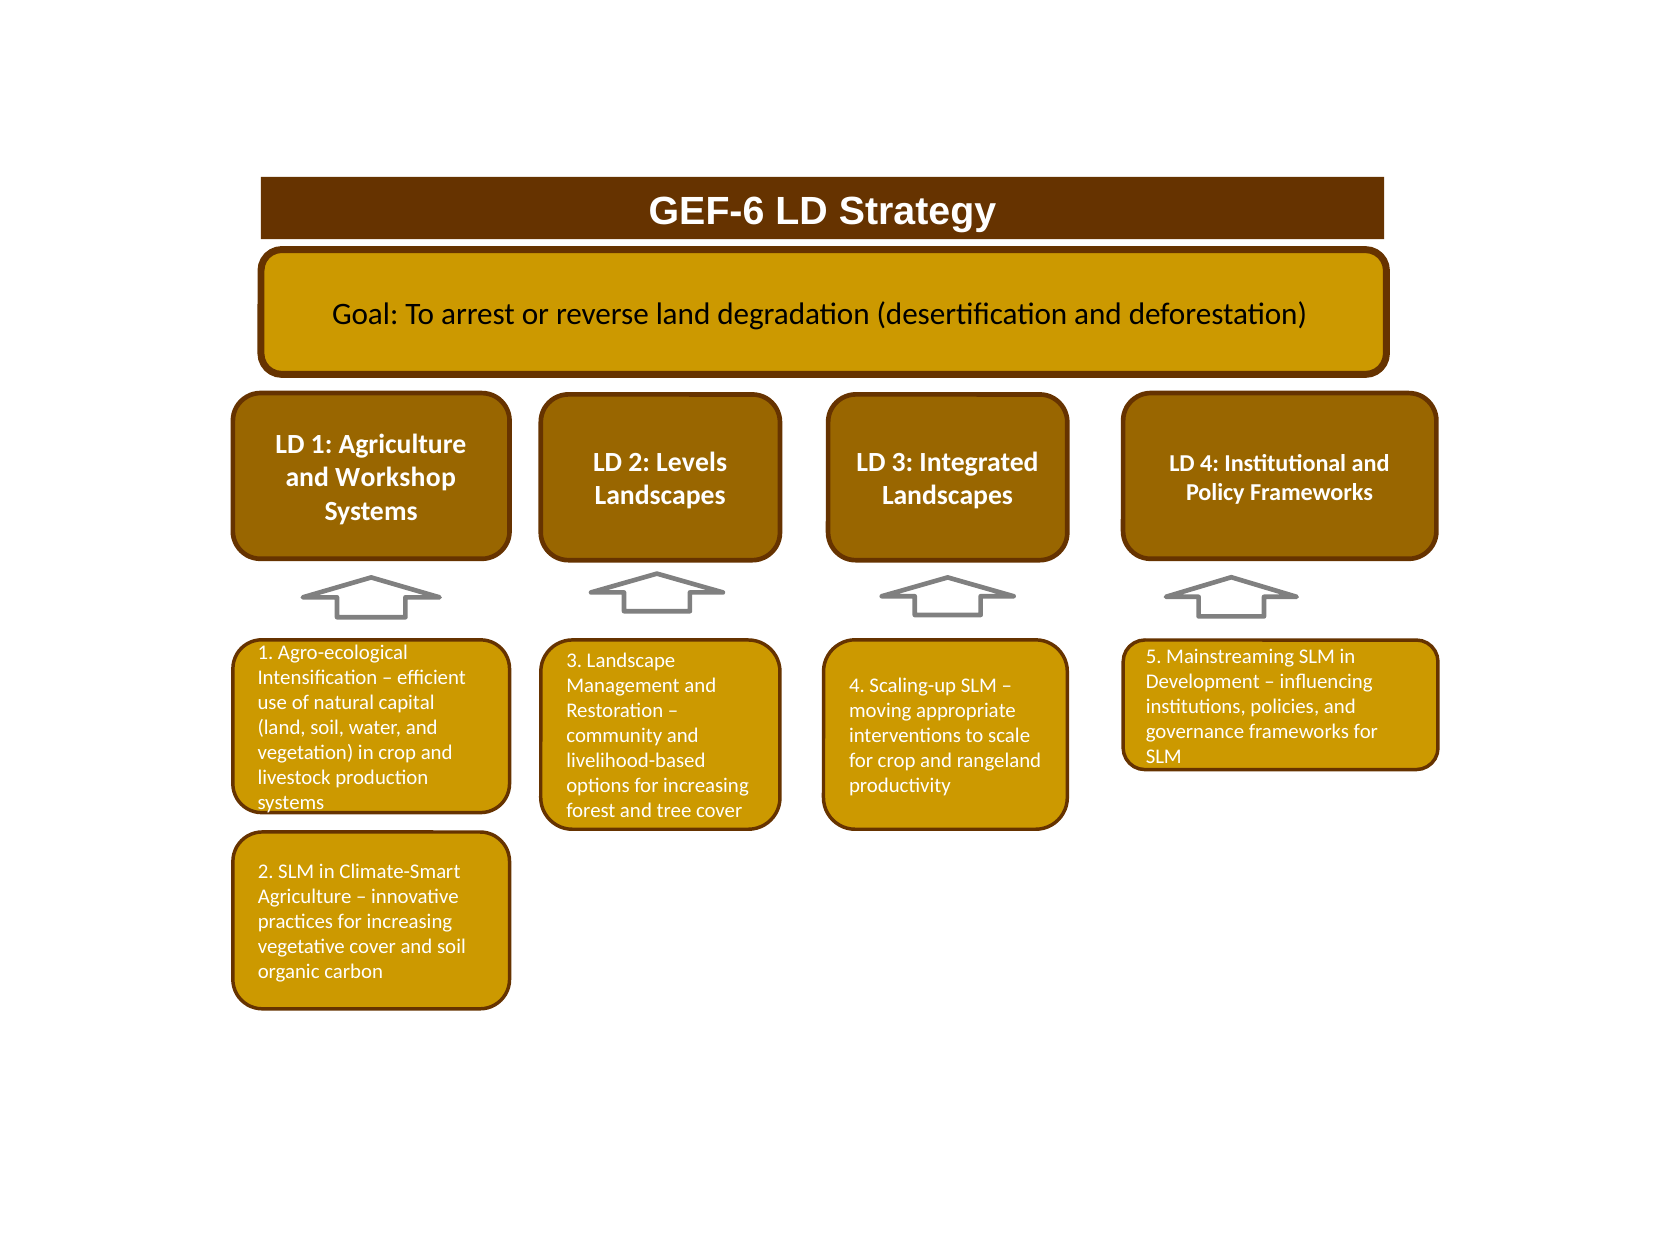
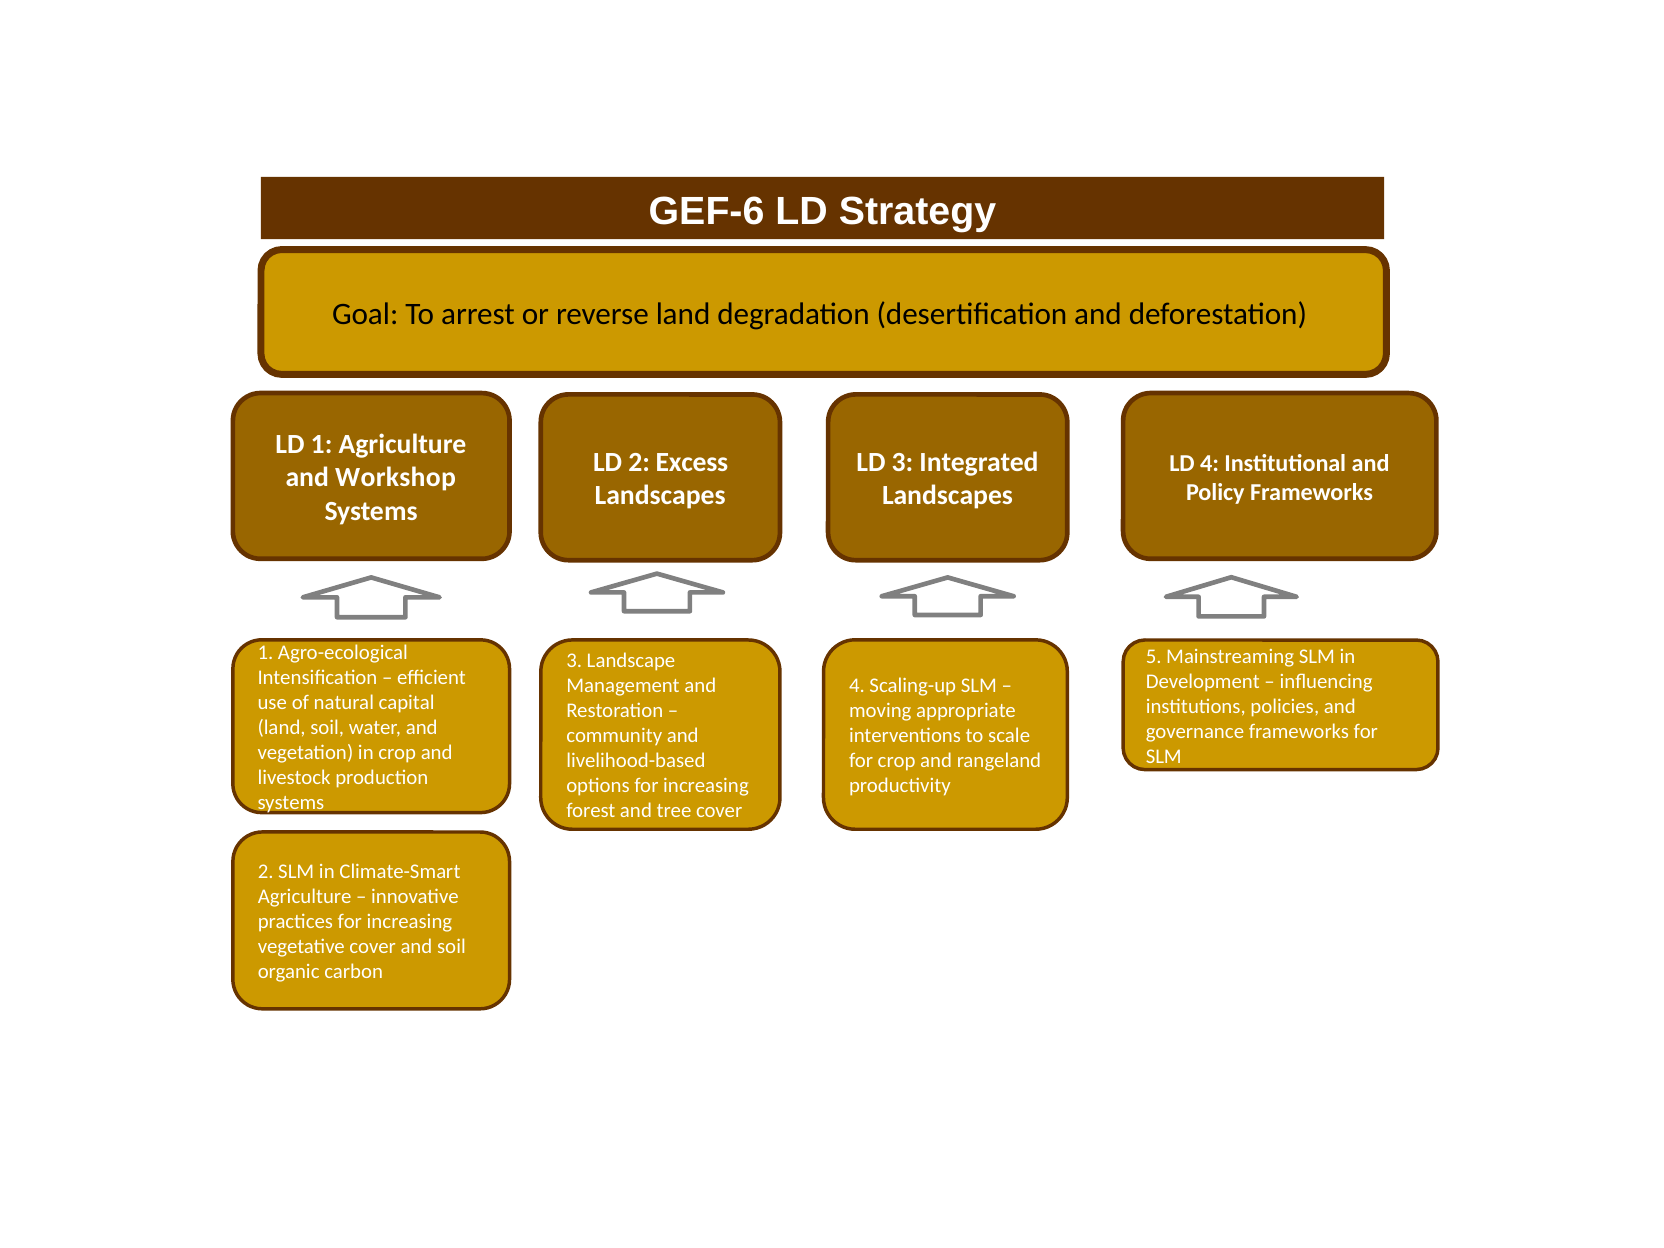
Levels: Levels -> Excess
